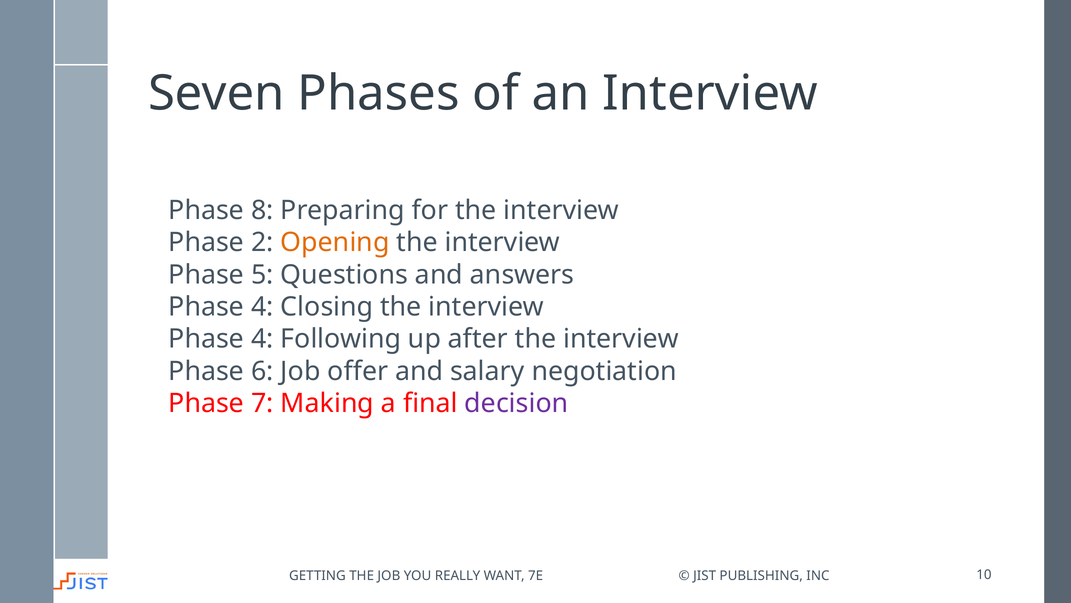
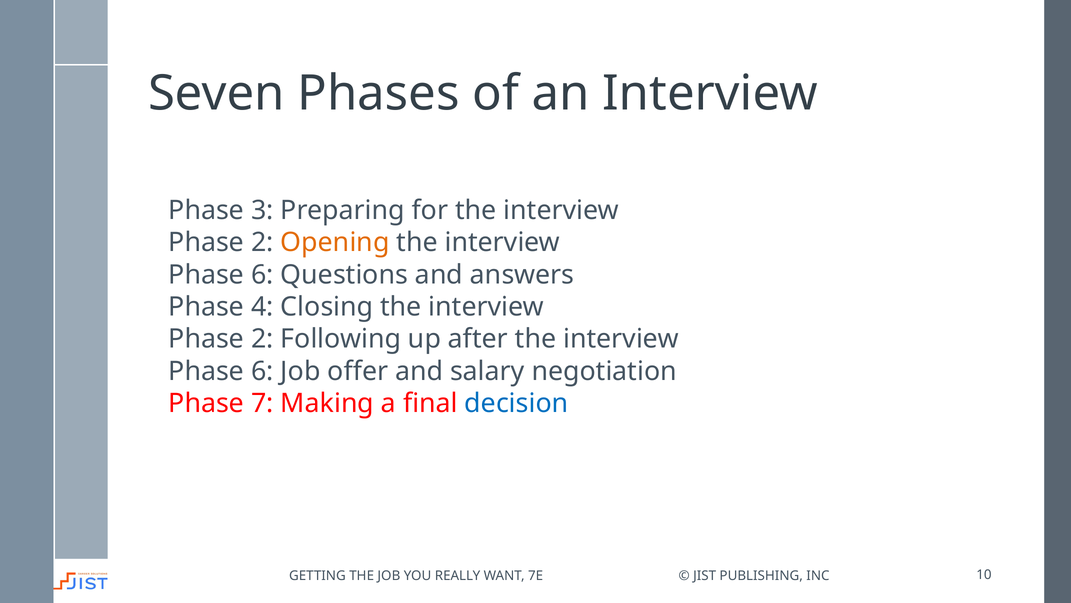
8: 8 -> 3
5 at (262, 275): 5 -> 6
4 at (262, 339): 4 -> 2
decision colour: purple -> blue
